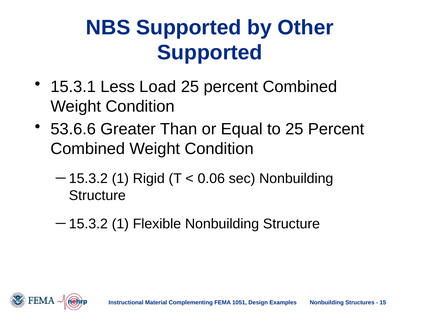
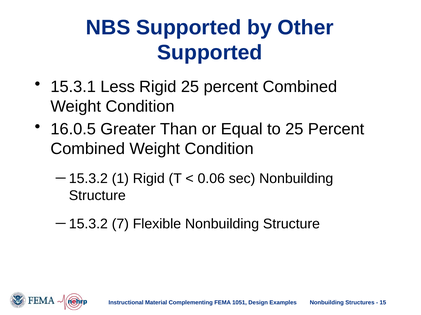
Less Load: Load -> Rigid
53.6.6: 53.6.6 -> 16.0.5
1 at (120, 224): 1 -> 7
